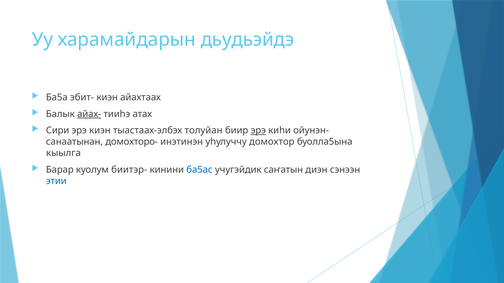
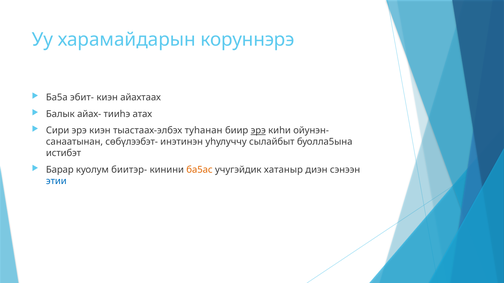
дьудьэйдэ: дьудьэйдэ -> коруннэрэ
айах- underline: present -> none
толуйан: толуйан -> туhанан
домохторо-: домохторо- -> сөбүлээбэт-
домохтор: домохтор -> сылайбыт
кыылга: кыылга -> истибэт
ба5ас colour: blue -> orange
саҥатын: саҥатын -> хатаныр
